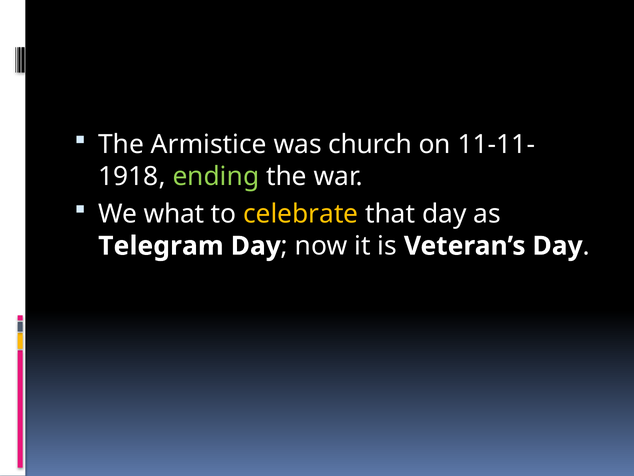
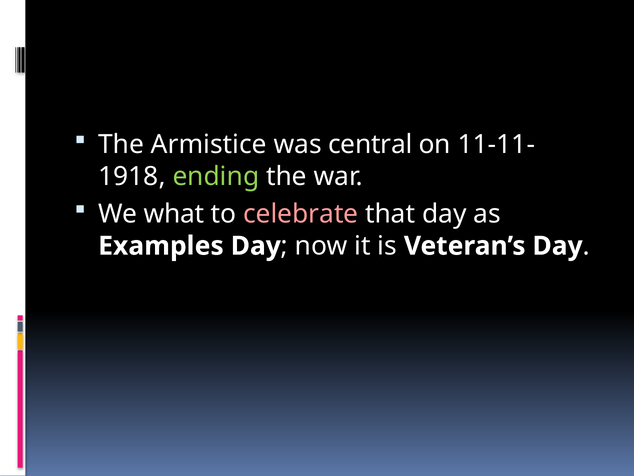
church: church -> central
celebrate colour: yellow -> pink
Telegram: Telegram -> Examples
